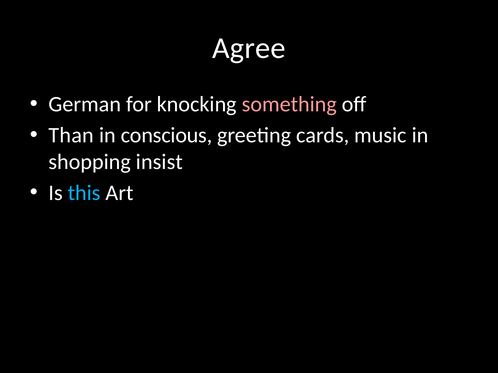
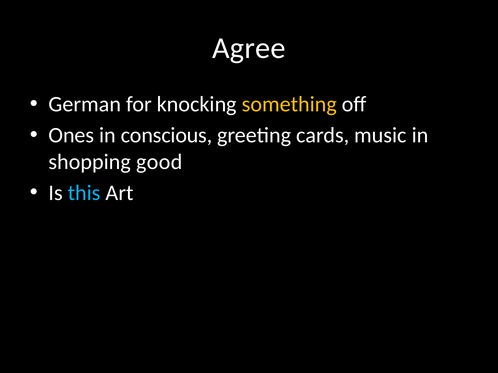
something colour: pink -> yellow
Than: Than -> Ones
insist: insist -> good
